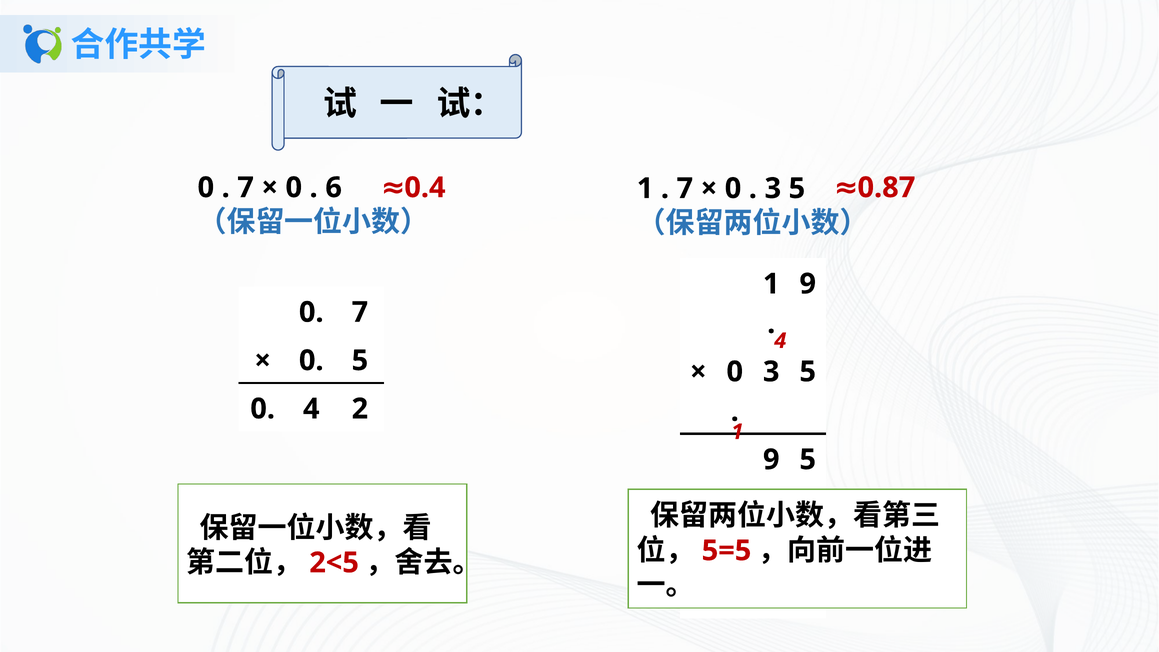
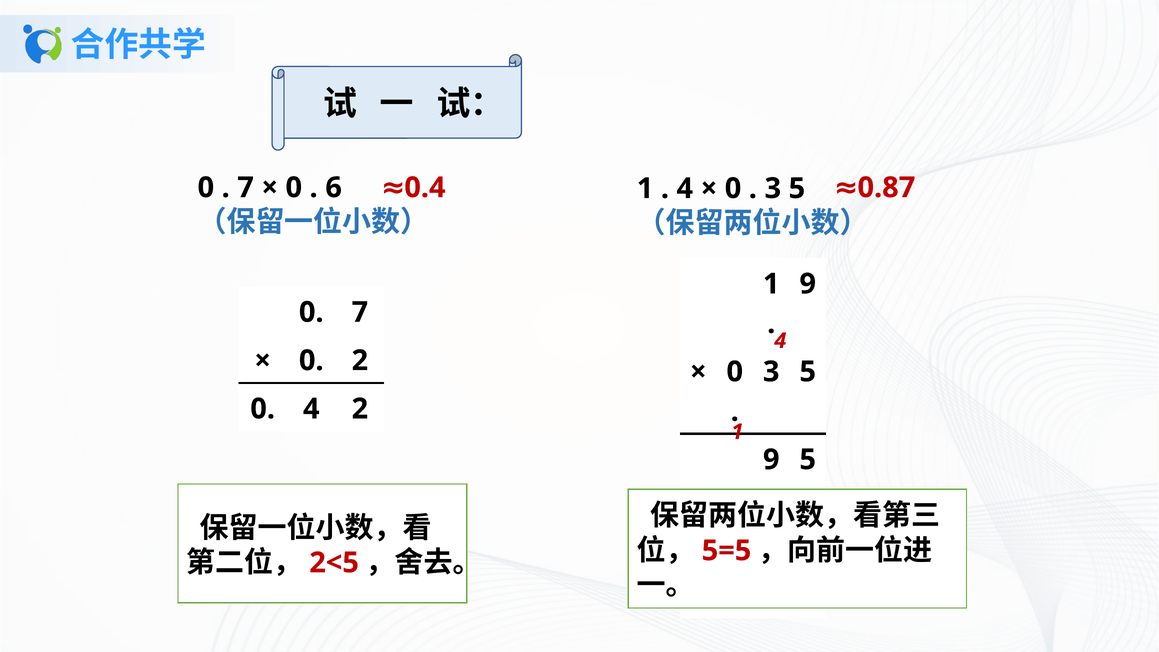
7 at (685, 188): 7 -> 4
0 5: 5 -> 2
